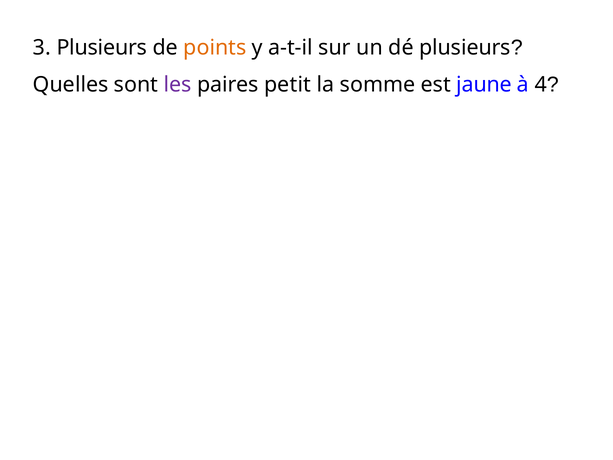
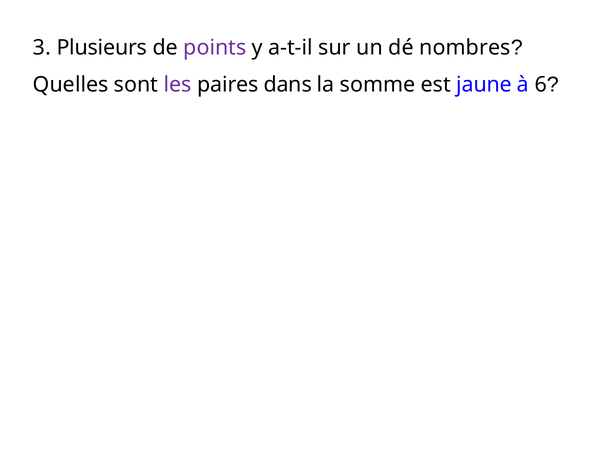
points colour: orange -> purple
dé plusieurs: plusieurs -> nombres
petit: petit -> dans
4: 4 -> 6
